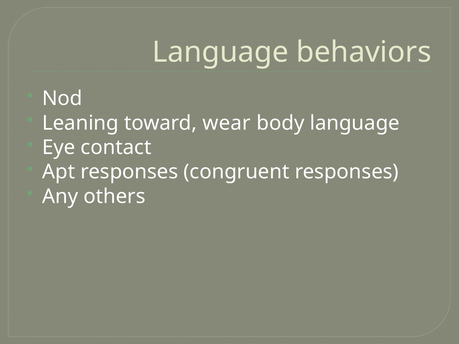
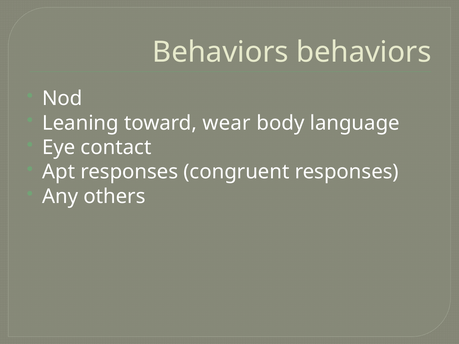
Language at (220, 52): Language -> Behaviors
